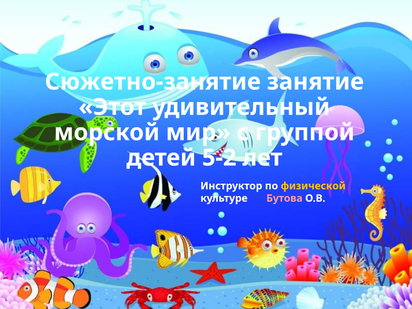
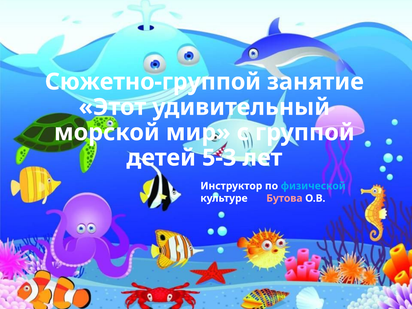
Сюжетно-занятие: Сюжетно-занятие -> Сюжетно-группой
5-2: 5-2 -> 5-3
физической colour: yellow -> light blue
